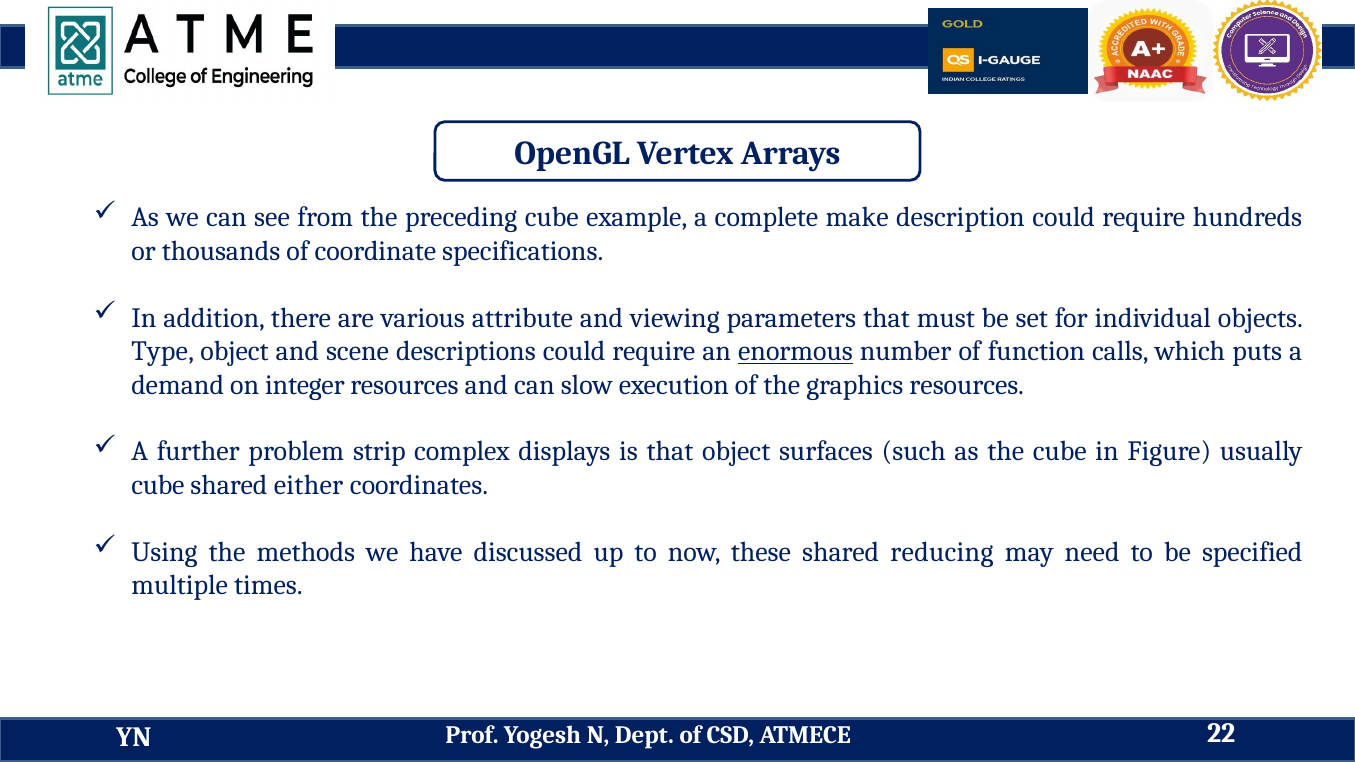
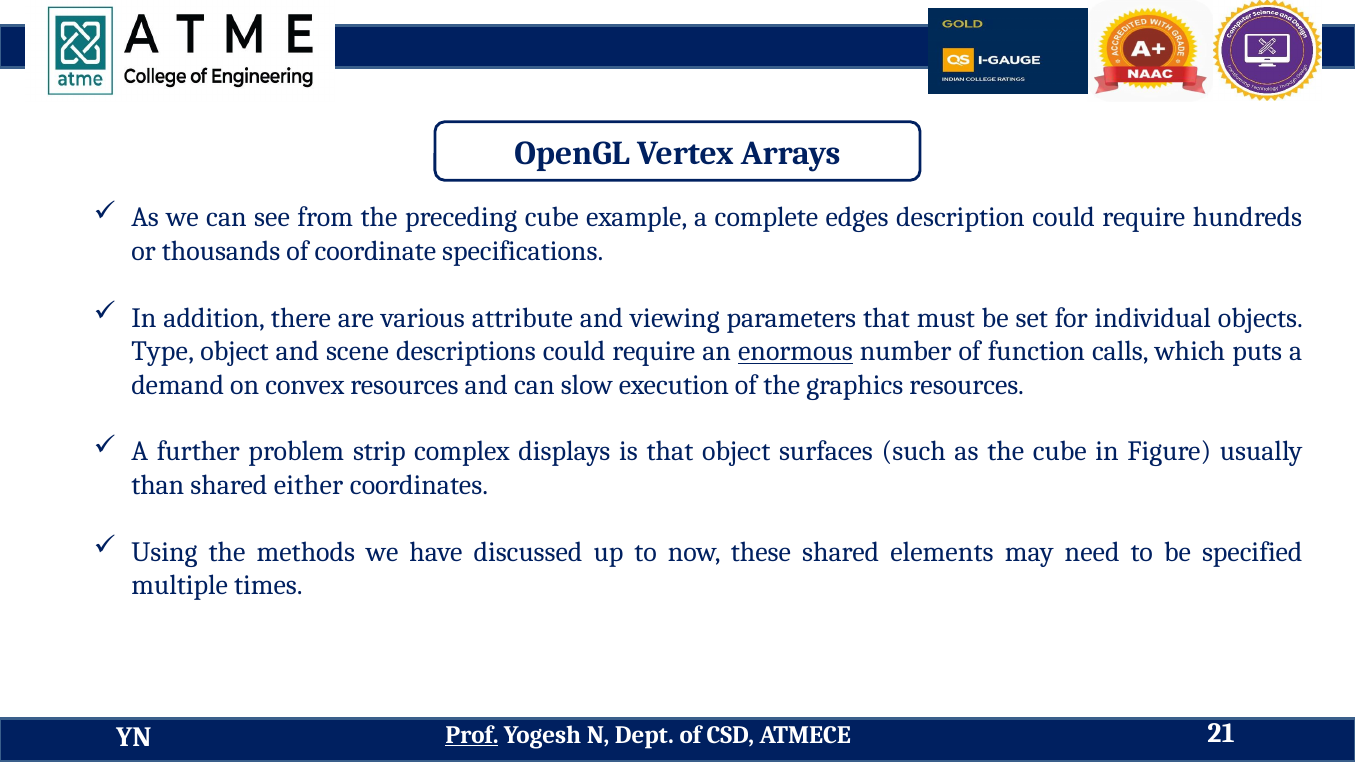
make: make -> edges
integer: integer -> convex
cube at (158, 485): cube -> than
reducing: reducing -> elements
Prof underline: none -> present
22: 22 -> 21
